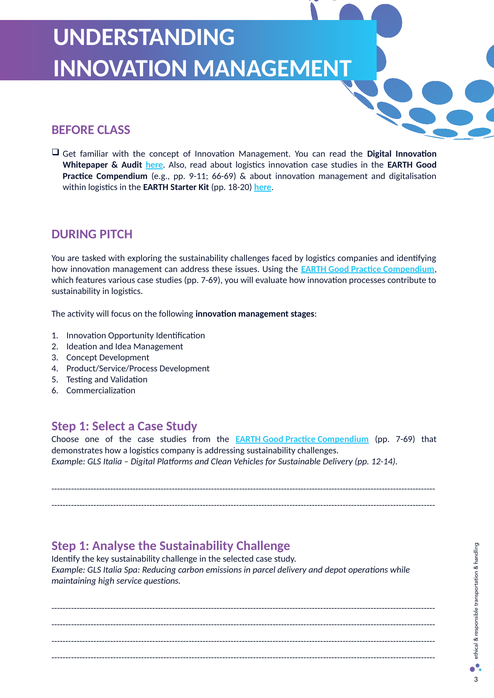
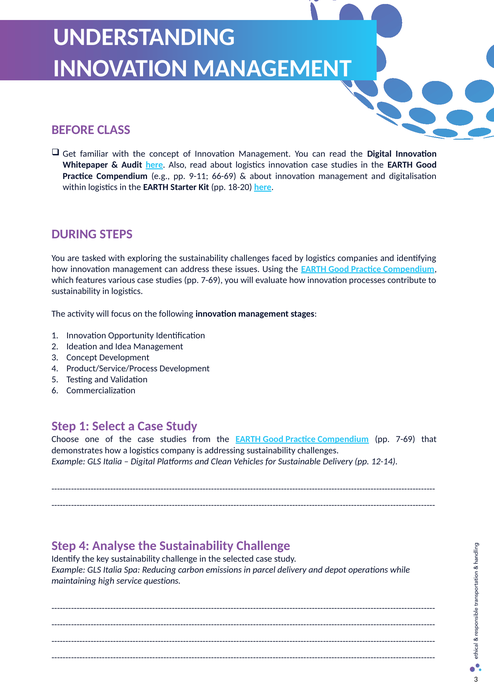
PITCH: PITCH -> STEPS
1 at (84, 546): 1 -> 4
